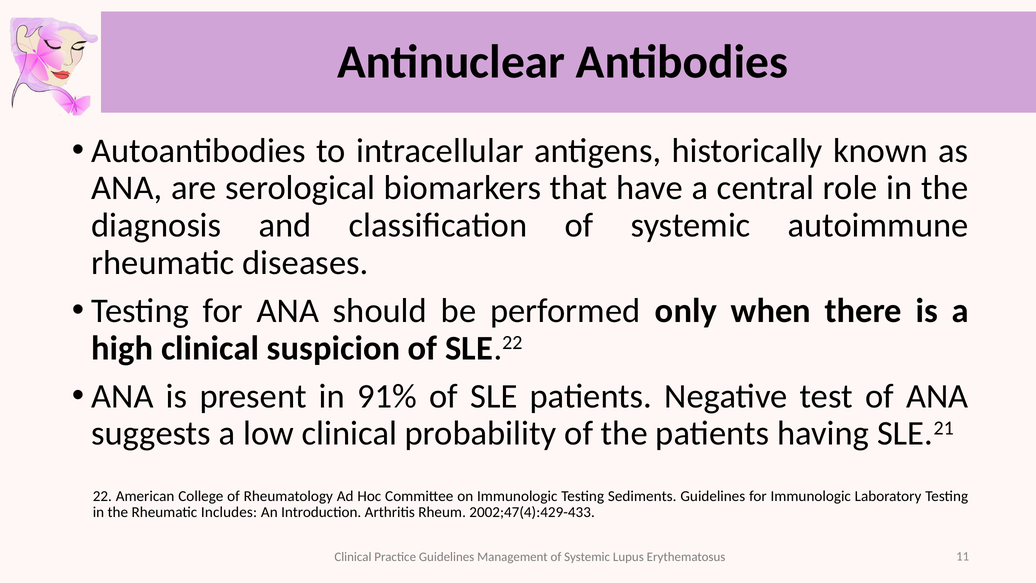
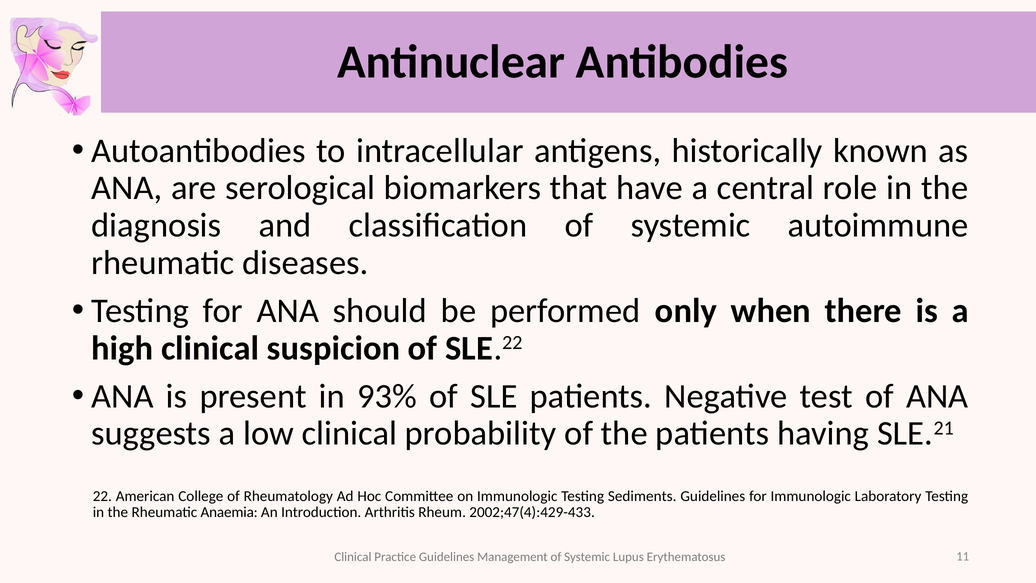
91%: 91% -> 93%
Includes: Includes -> Anaemia
